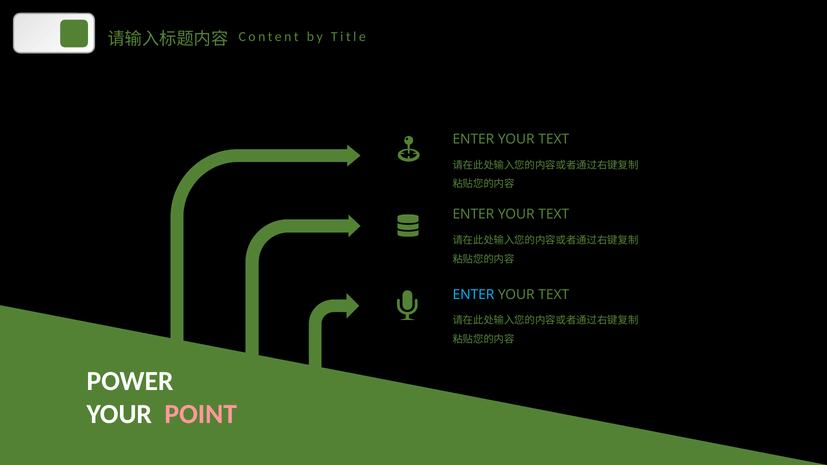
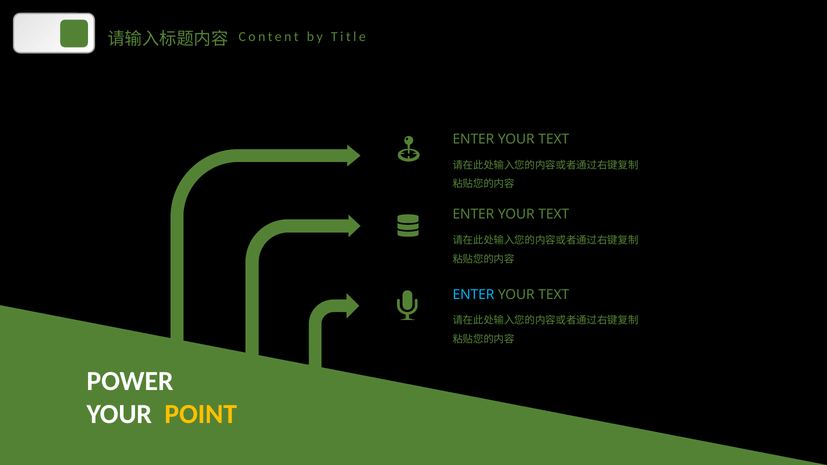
POINT colour: pink -> yellow
